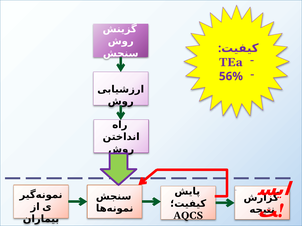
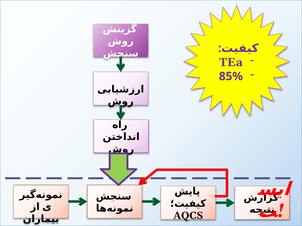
56%: 56% -> 85%
